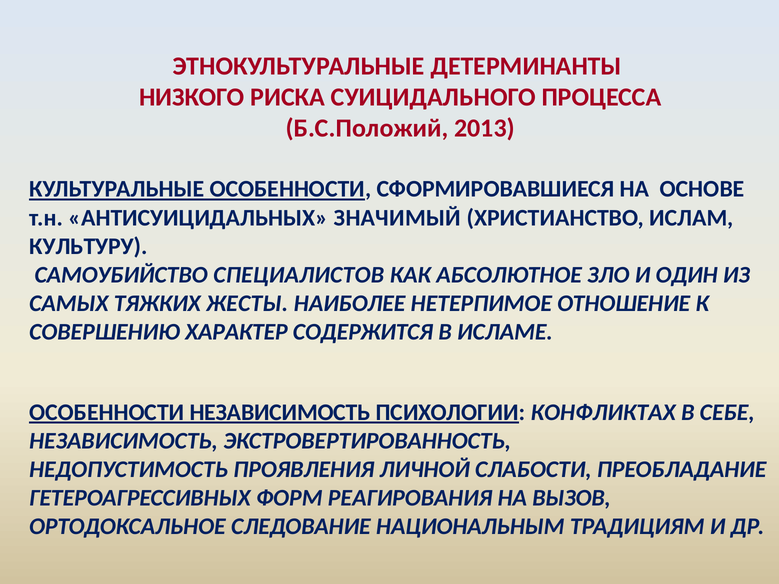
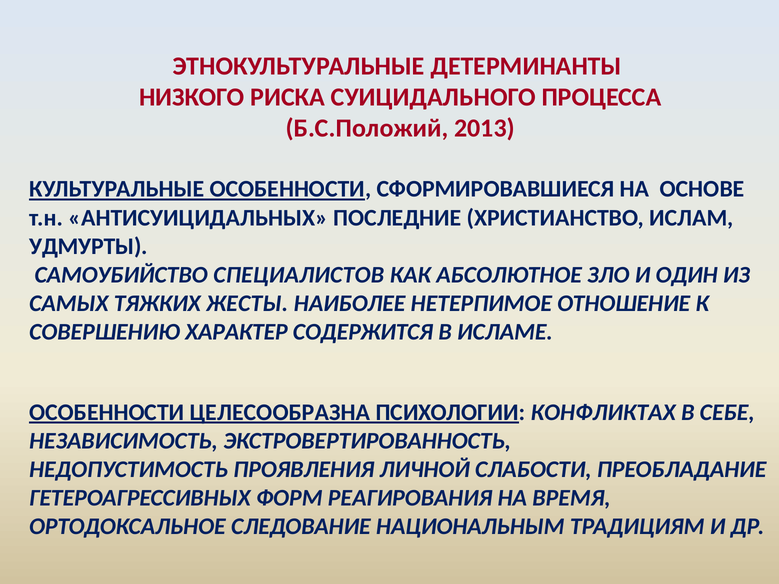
ЗНАЧИМЫЙ: ЗНАЧИМЫЙ -> ПОСЛЕДНИЕ
КУЛЬТУРУ: КУЛЬТУРУ -> УДМУРТЫ
ОСОБЕННОСТИ НЕЗАВИСИМОСТЬ: НЕЗАВИСИМОСТЬ -> ЦЕЛЕСООБРАЗНА
ВЫЗОВ: ВЫЗОВ -> ВРЕМЯ
